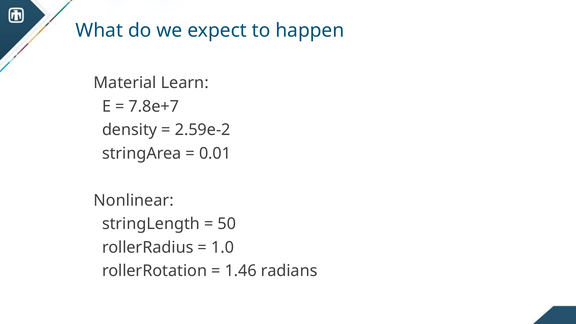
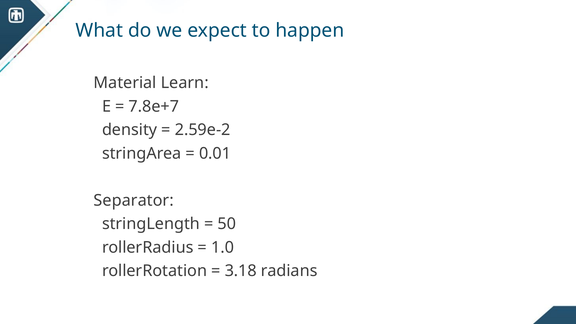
Nonlinear: Nonlinear -> Separator
1.46: 1.46 -> 3.18
